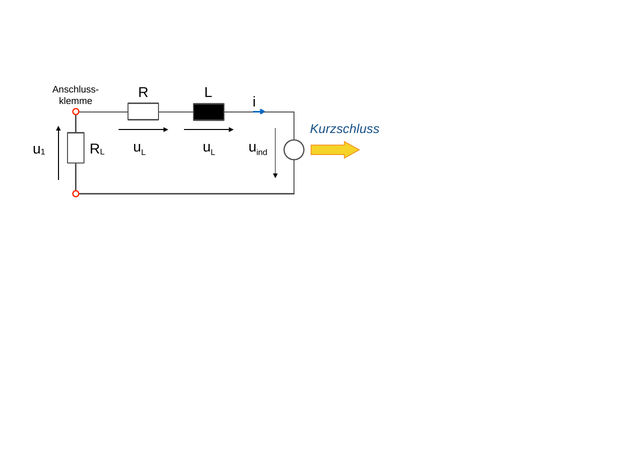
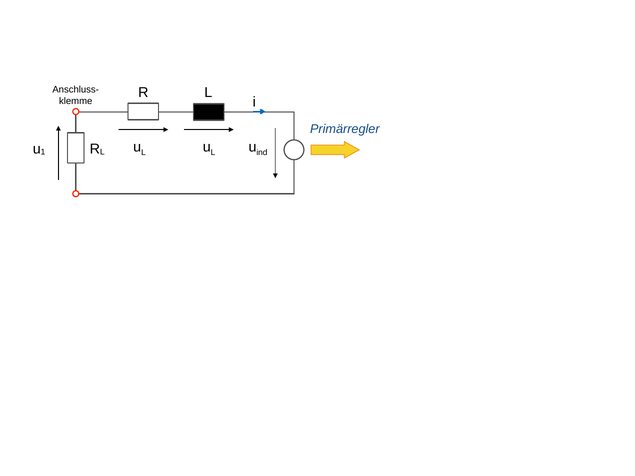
Kurzschluss: Kurzschluss -> Primärregler
